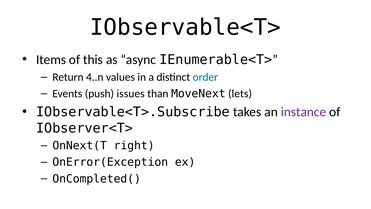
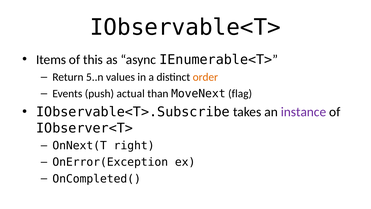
4..n: 4..n -> 5..n
order colour: blue -> orange
issues: issues -> actual
lets: lets -> flag
